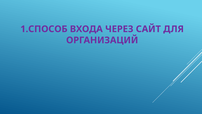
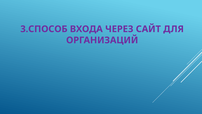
1.СПОСОБ: 1.СПОСОБ -> 3.СПОСОБ
